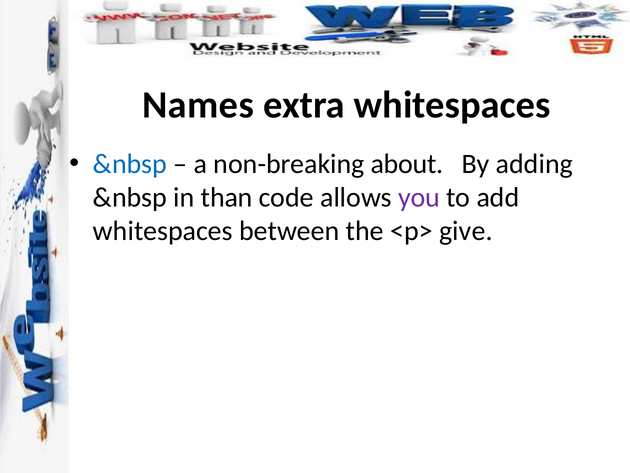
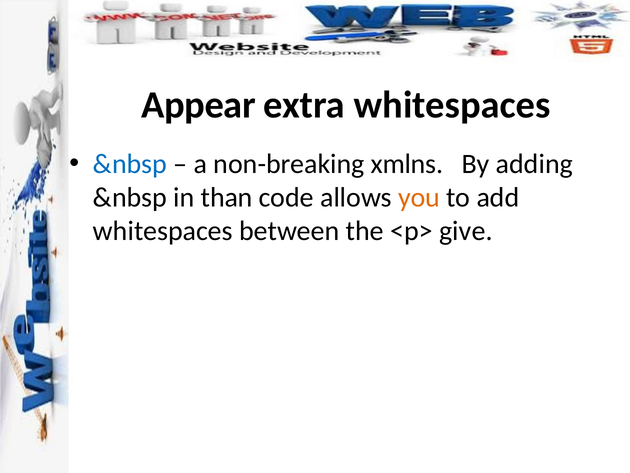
Names: Names -> Appear
about: about -> xmlns
you colour: purple -> orange
